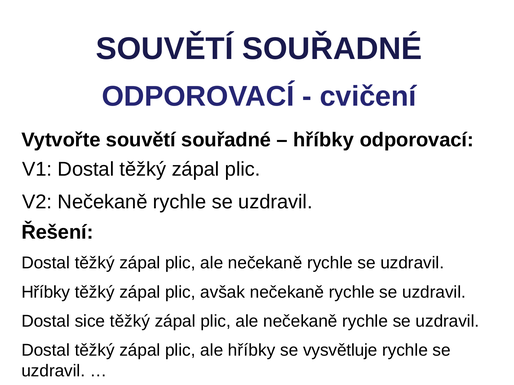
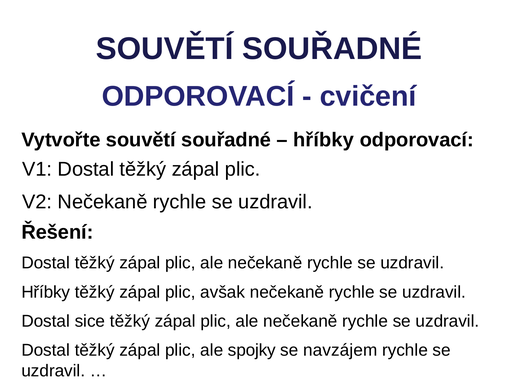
ale hříbky: hříbky -> spojky
vysvětluje: vysvětluje -> navzájem
